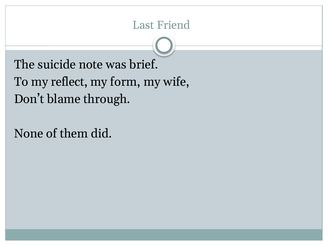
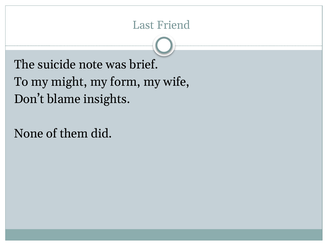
reflect: reflect -> might
through: through -> insights
